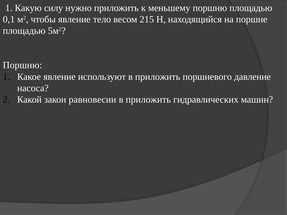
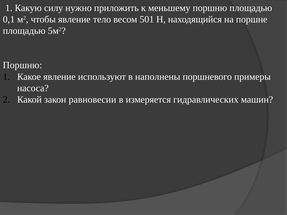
215: 215 -> 501
используют в приложить: приложить -> наполнены
давление: давление -> примеры
приложить at (148, 100): приложить -> измеряется
